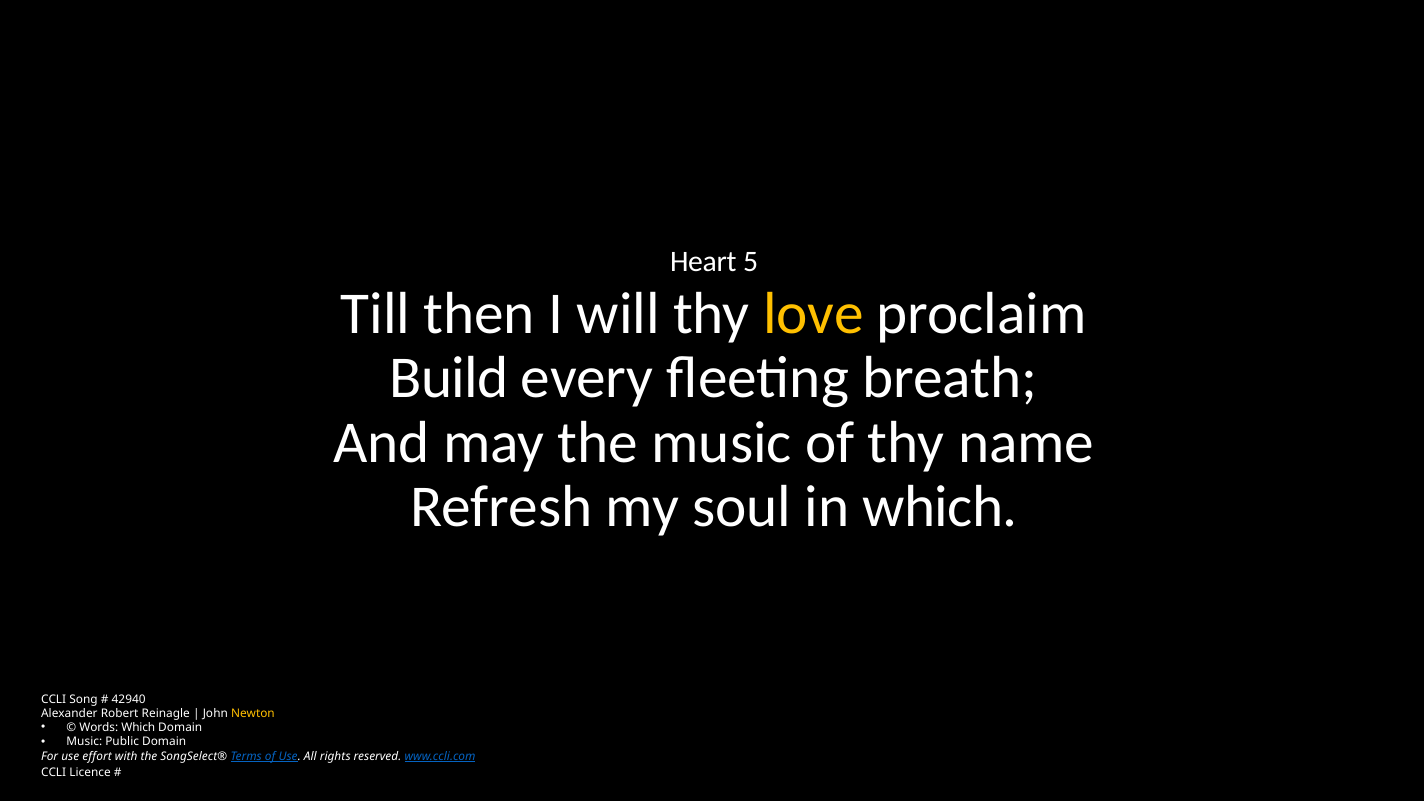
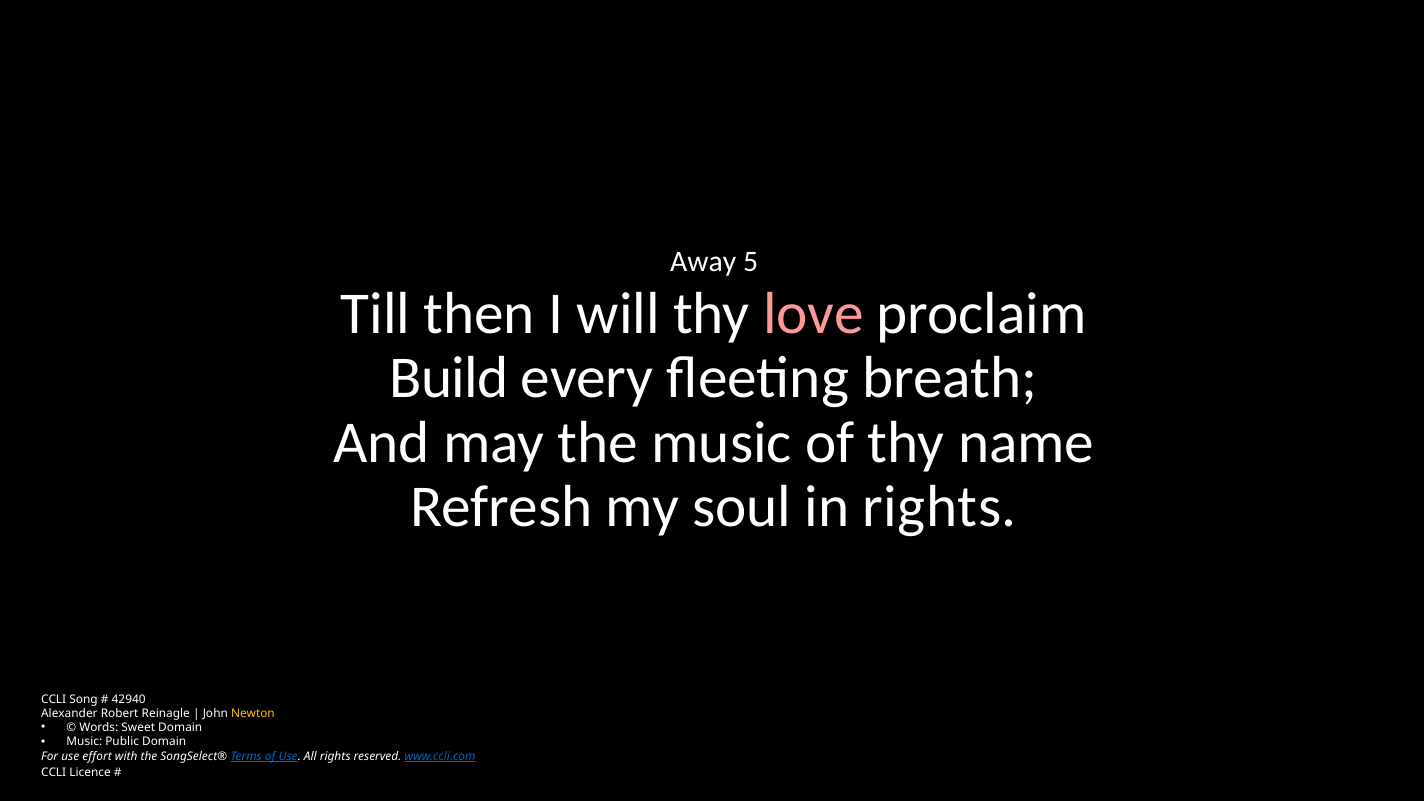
Heart: Heart -> Away
love colour: yellow -> pink
in which: which -> rights
Words Which: Which -> Sweet
